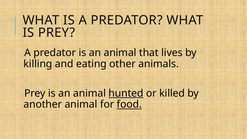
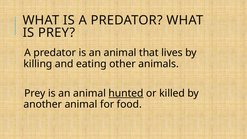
food underline: present -> none
